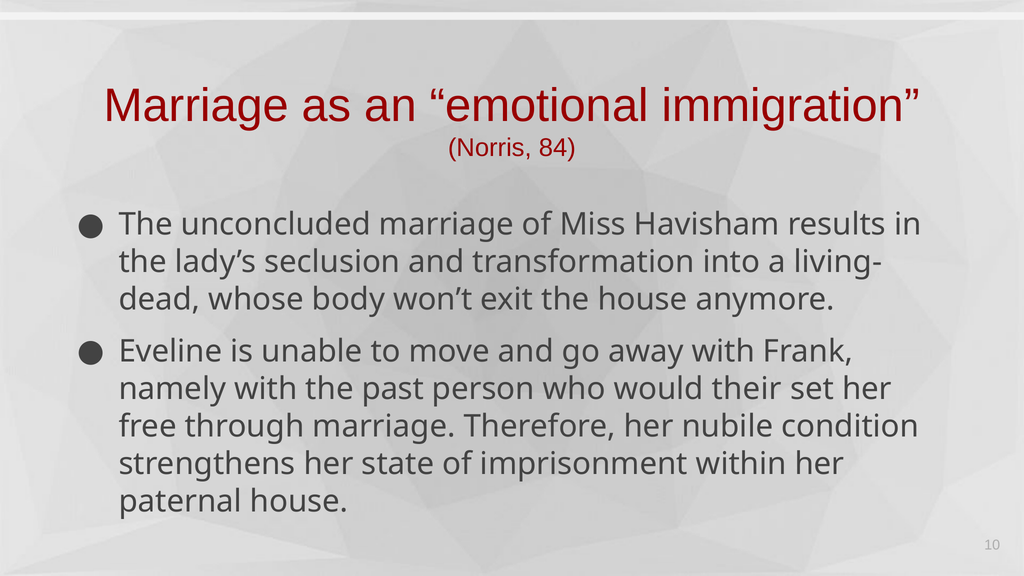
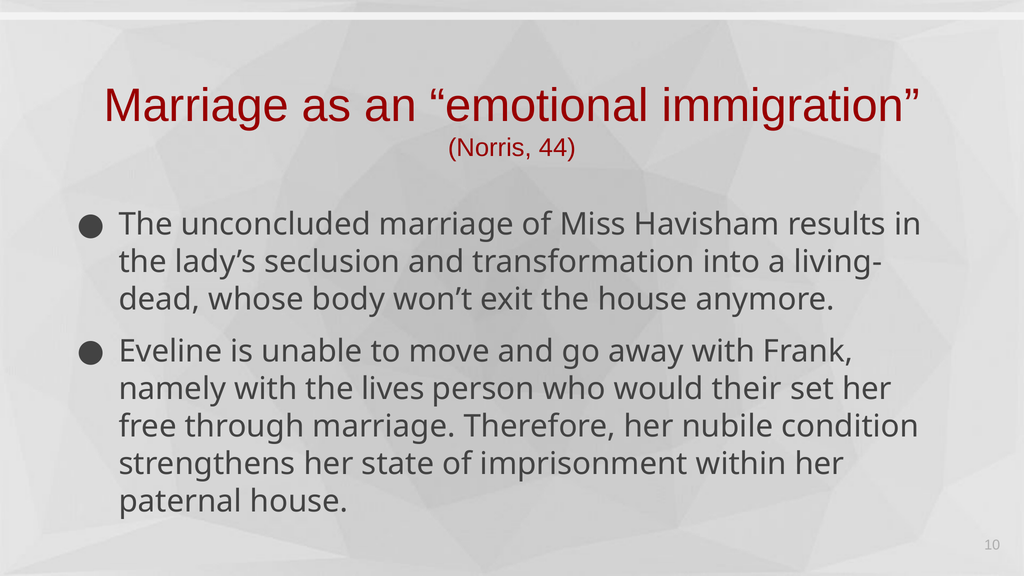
84: 84 -> 44
past: past -> lives
